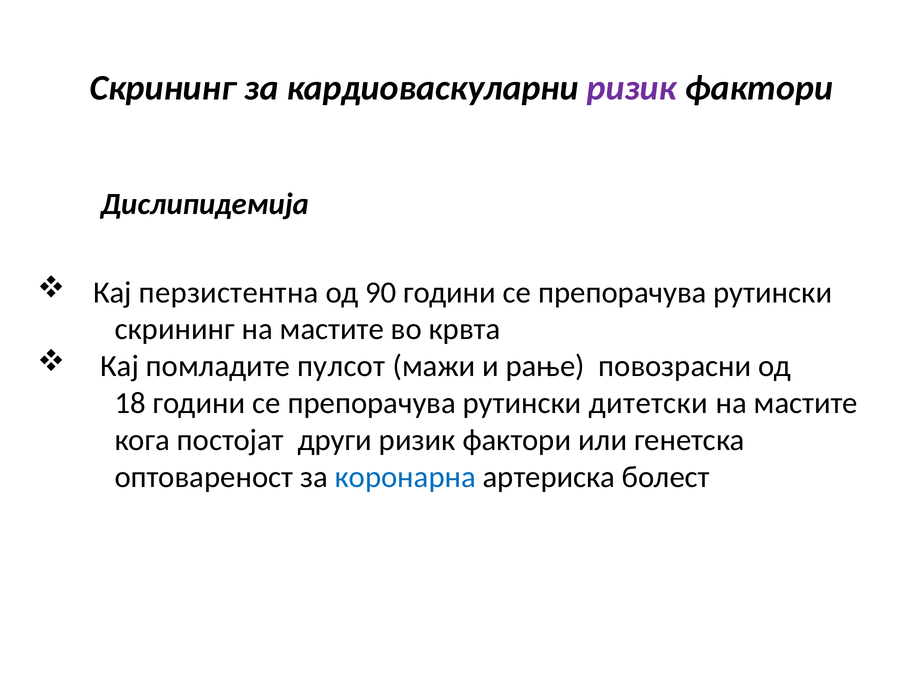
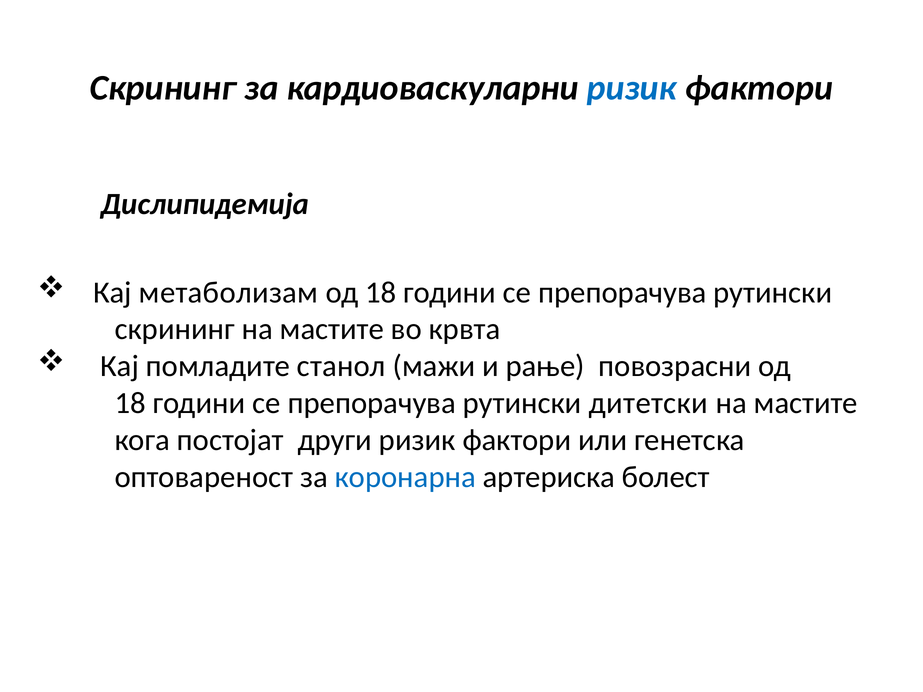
ризик at (632, 88) colour: purple -> blue
перзистентна: перзистентна -> метаболизам
90 at (381, 293): 90 -> 18
пулсот: пулсот -> станол
